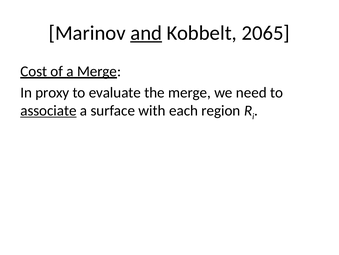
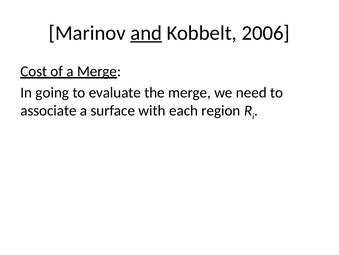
2065: 2065 -> 2006
proxy: proxy -> going
associate underline: present -> none
